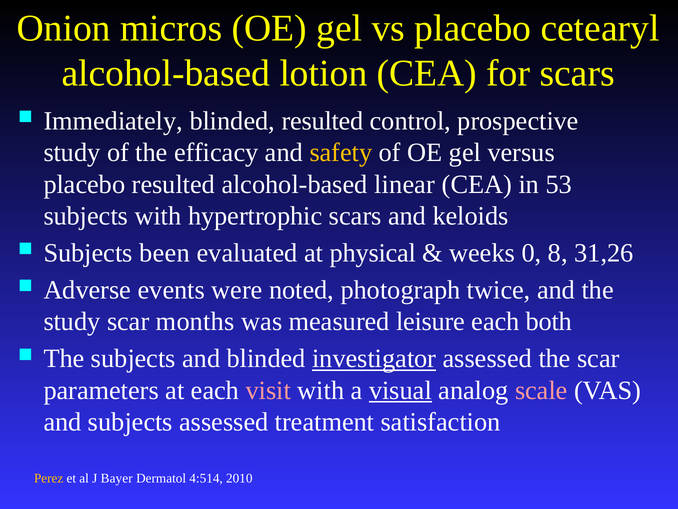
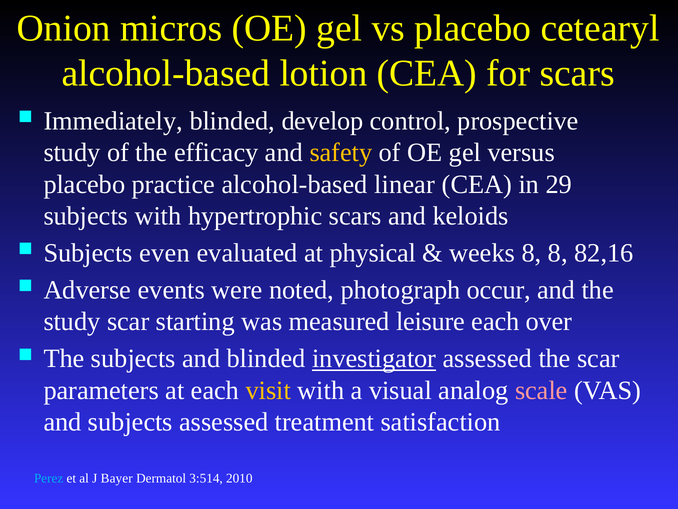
blinded resulted: resulted -> develop
placebo resulted: resulted -> practice
53: 53 -> 29
been: been -> even
weeks 0: 0 -> 8
31,26: 31,26 -> 82,16
twice: twice -> occur
months: months -> starting
both: both -> over
visit colour: pink -> yellow
visual underline: present -> none
Perez colour: yellow -> light blue
4:514: 4:514 -> 3:514
